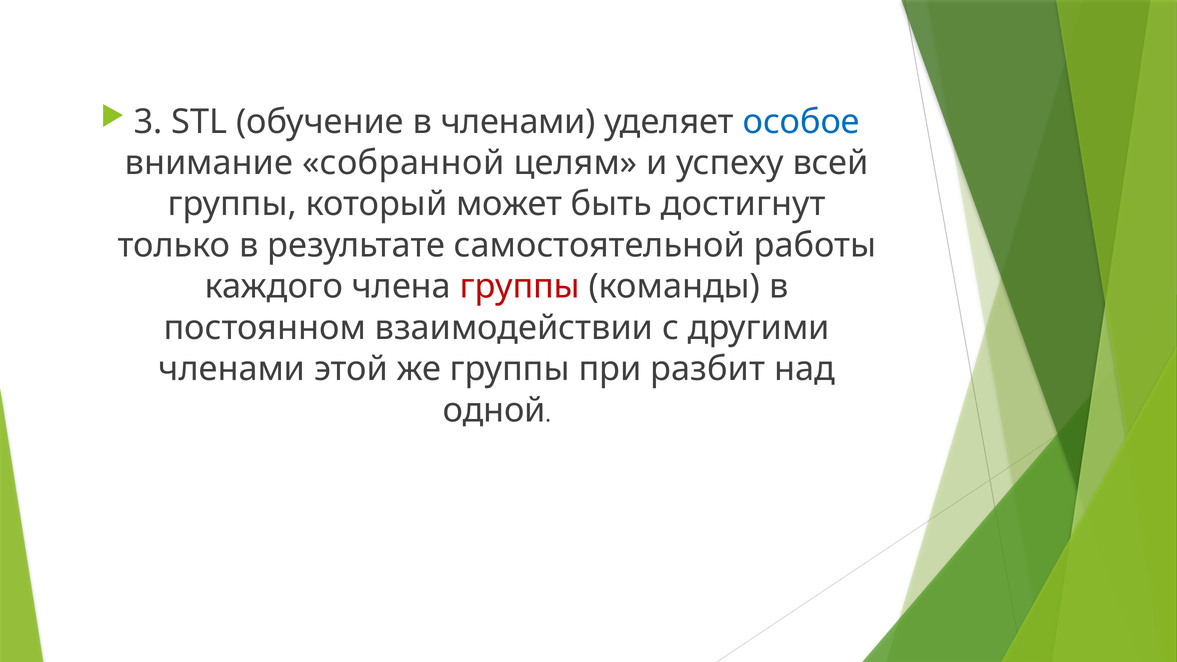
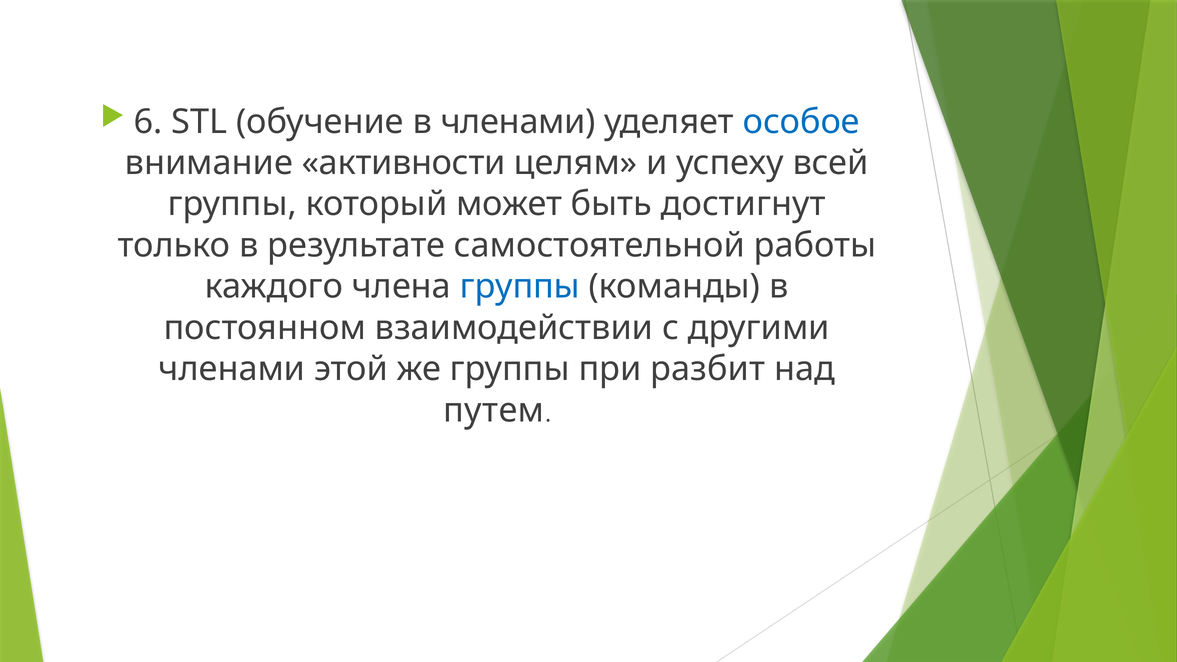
3: 3 -> 6
собранной: собранной -> активности
группы at (520, 287) colour: red -> blue
одной: одной -> путем
